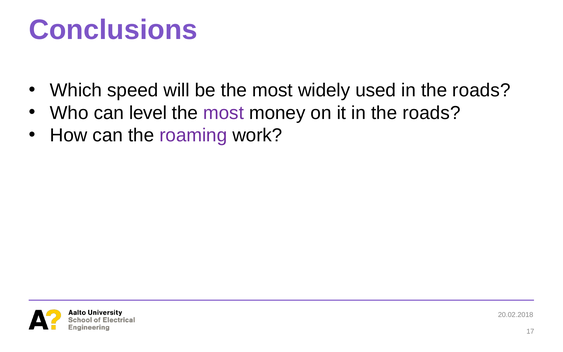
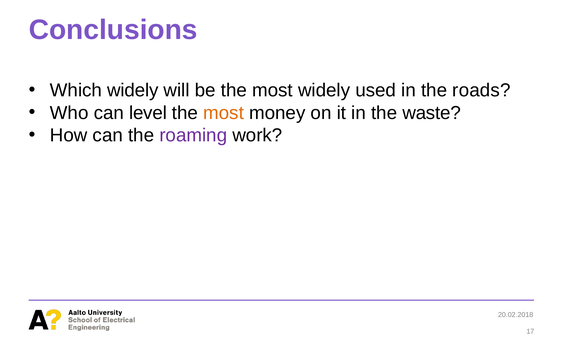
Which speed: speed -> widely
most at (224, 113) colour: purple -> orange
it in the roads: roads -> waste
